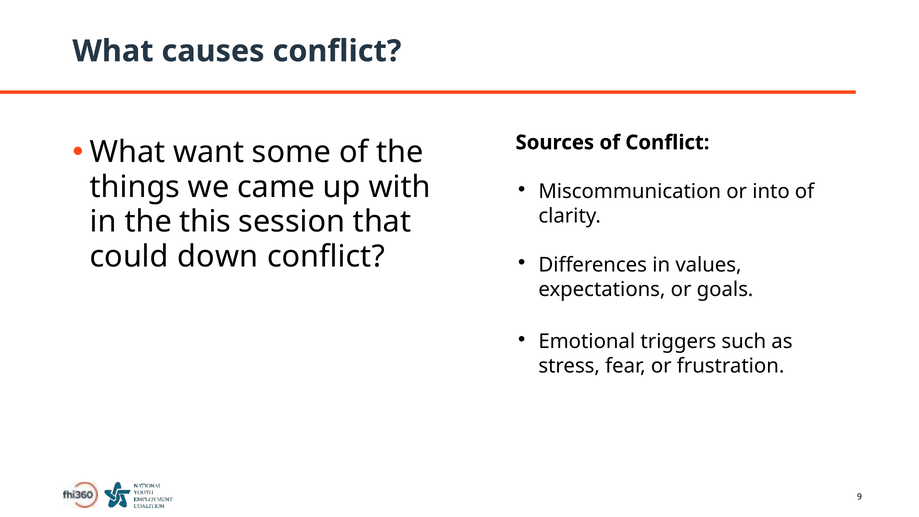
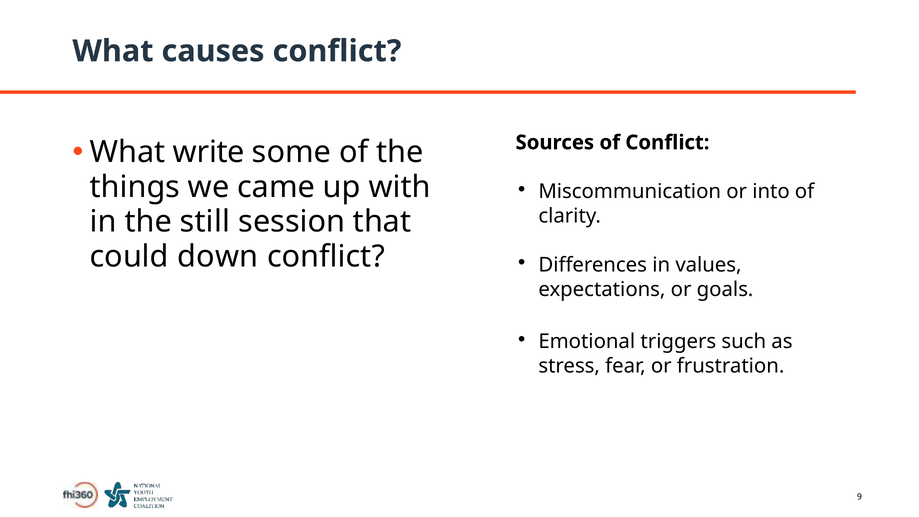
want: want -> write
this: this -> still
